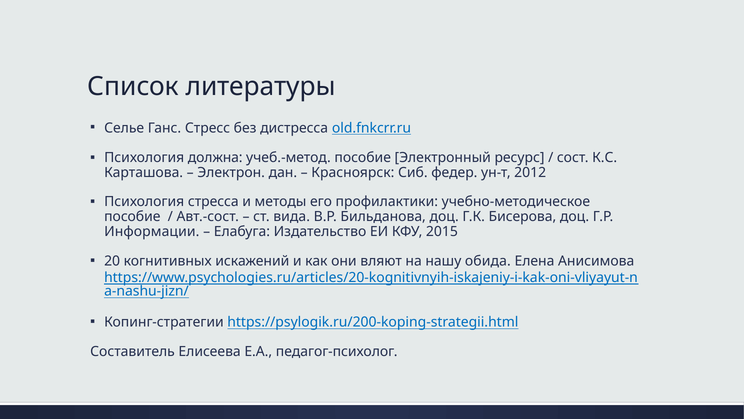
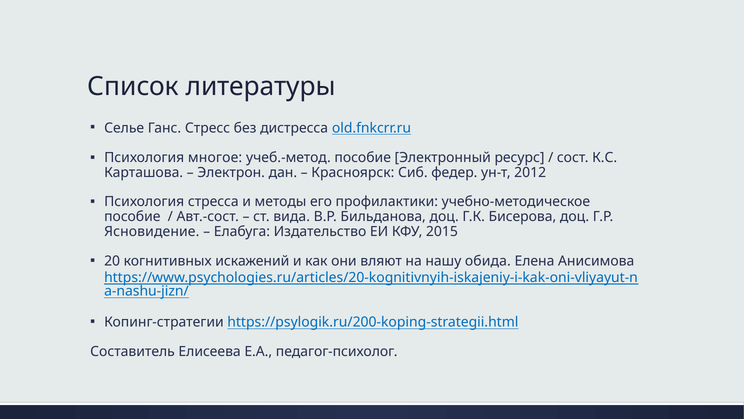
должна: должна -> многое
Информации: Информации -> Ясновидение
